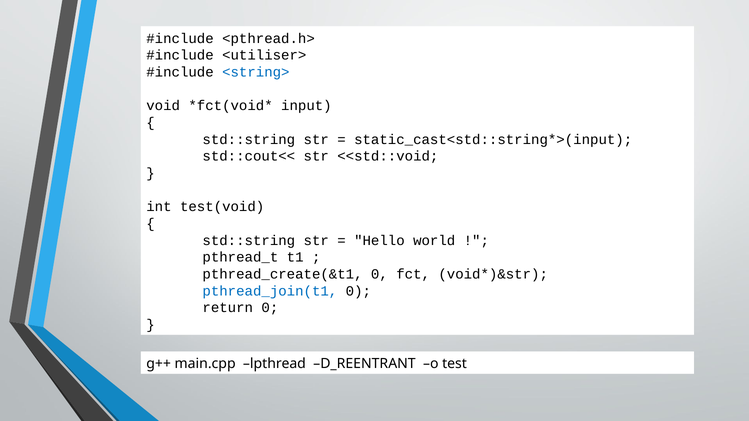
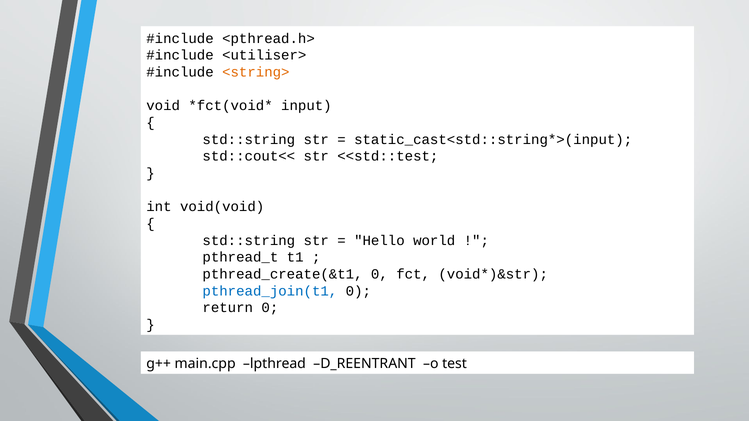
<string> colour: blue -> orange
<<std::void: <<std::void -> <<std::test
test(void: test(void -> void(void
